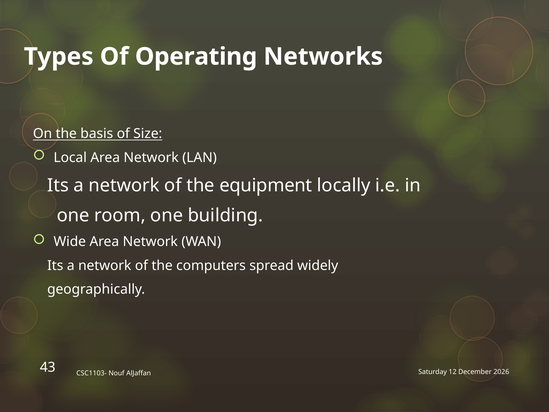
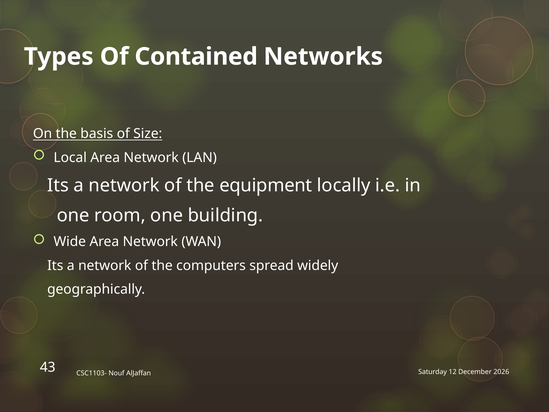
Operating: Operating -> Contained
